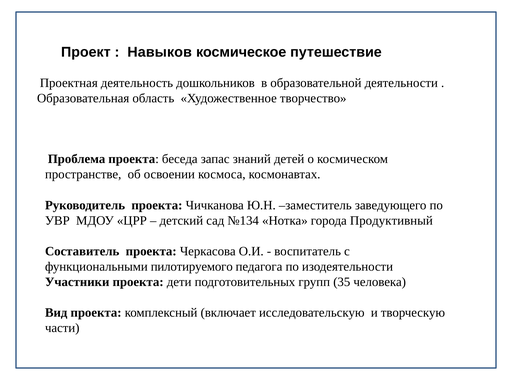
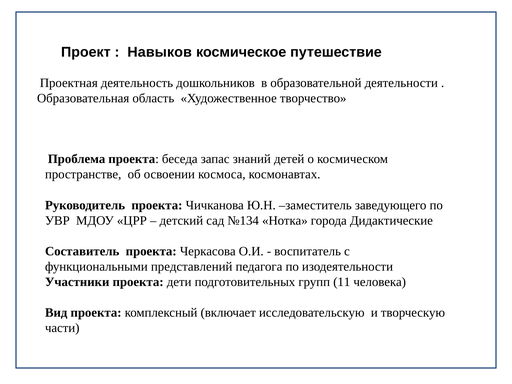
Продуктивный: Продуктивный -> Дидактические
пилотируемого: пилотируемого -> представлений
35: 35 -> 11
